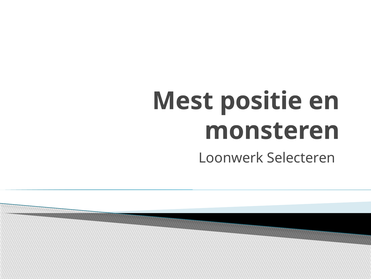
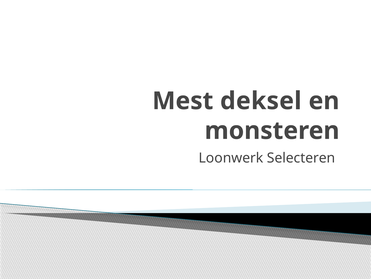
positie: positie -> deksel
